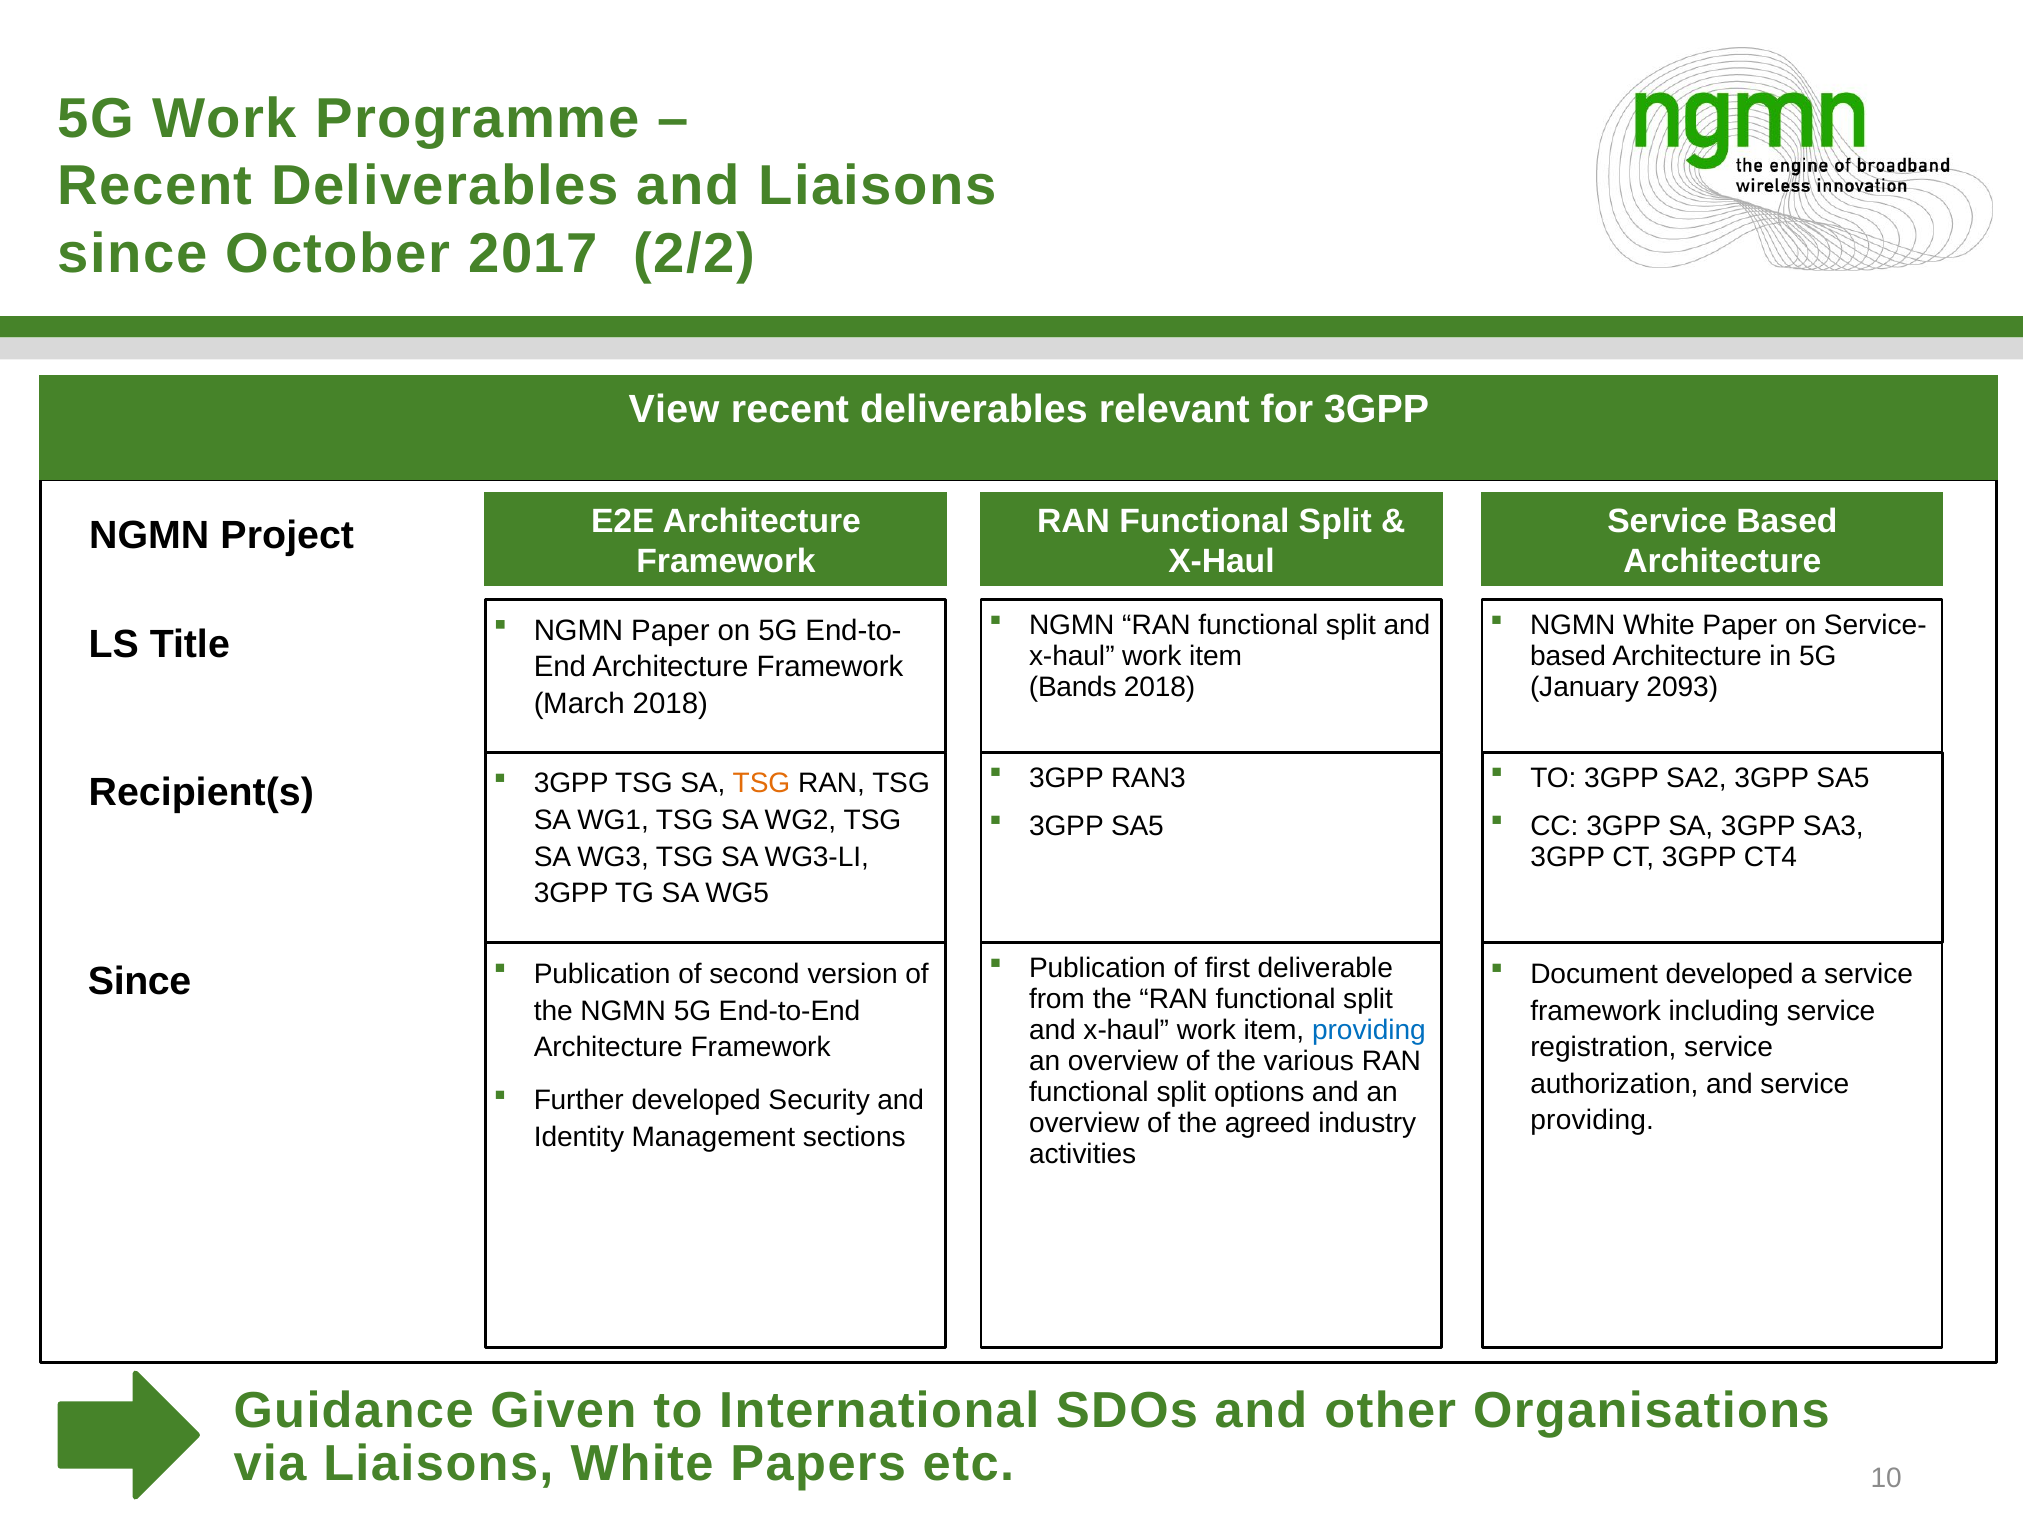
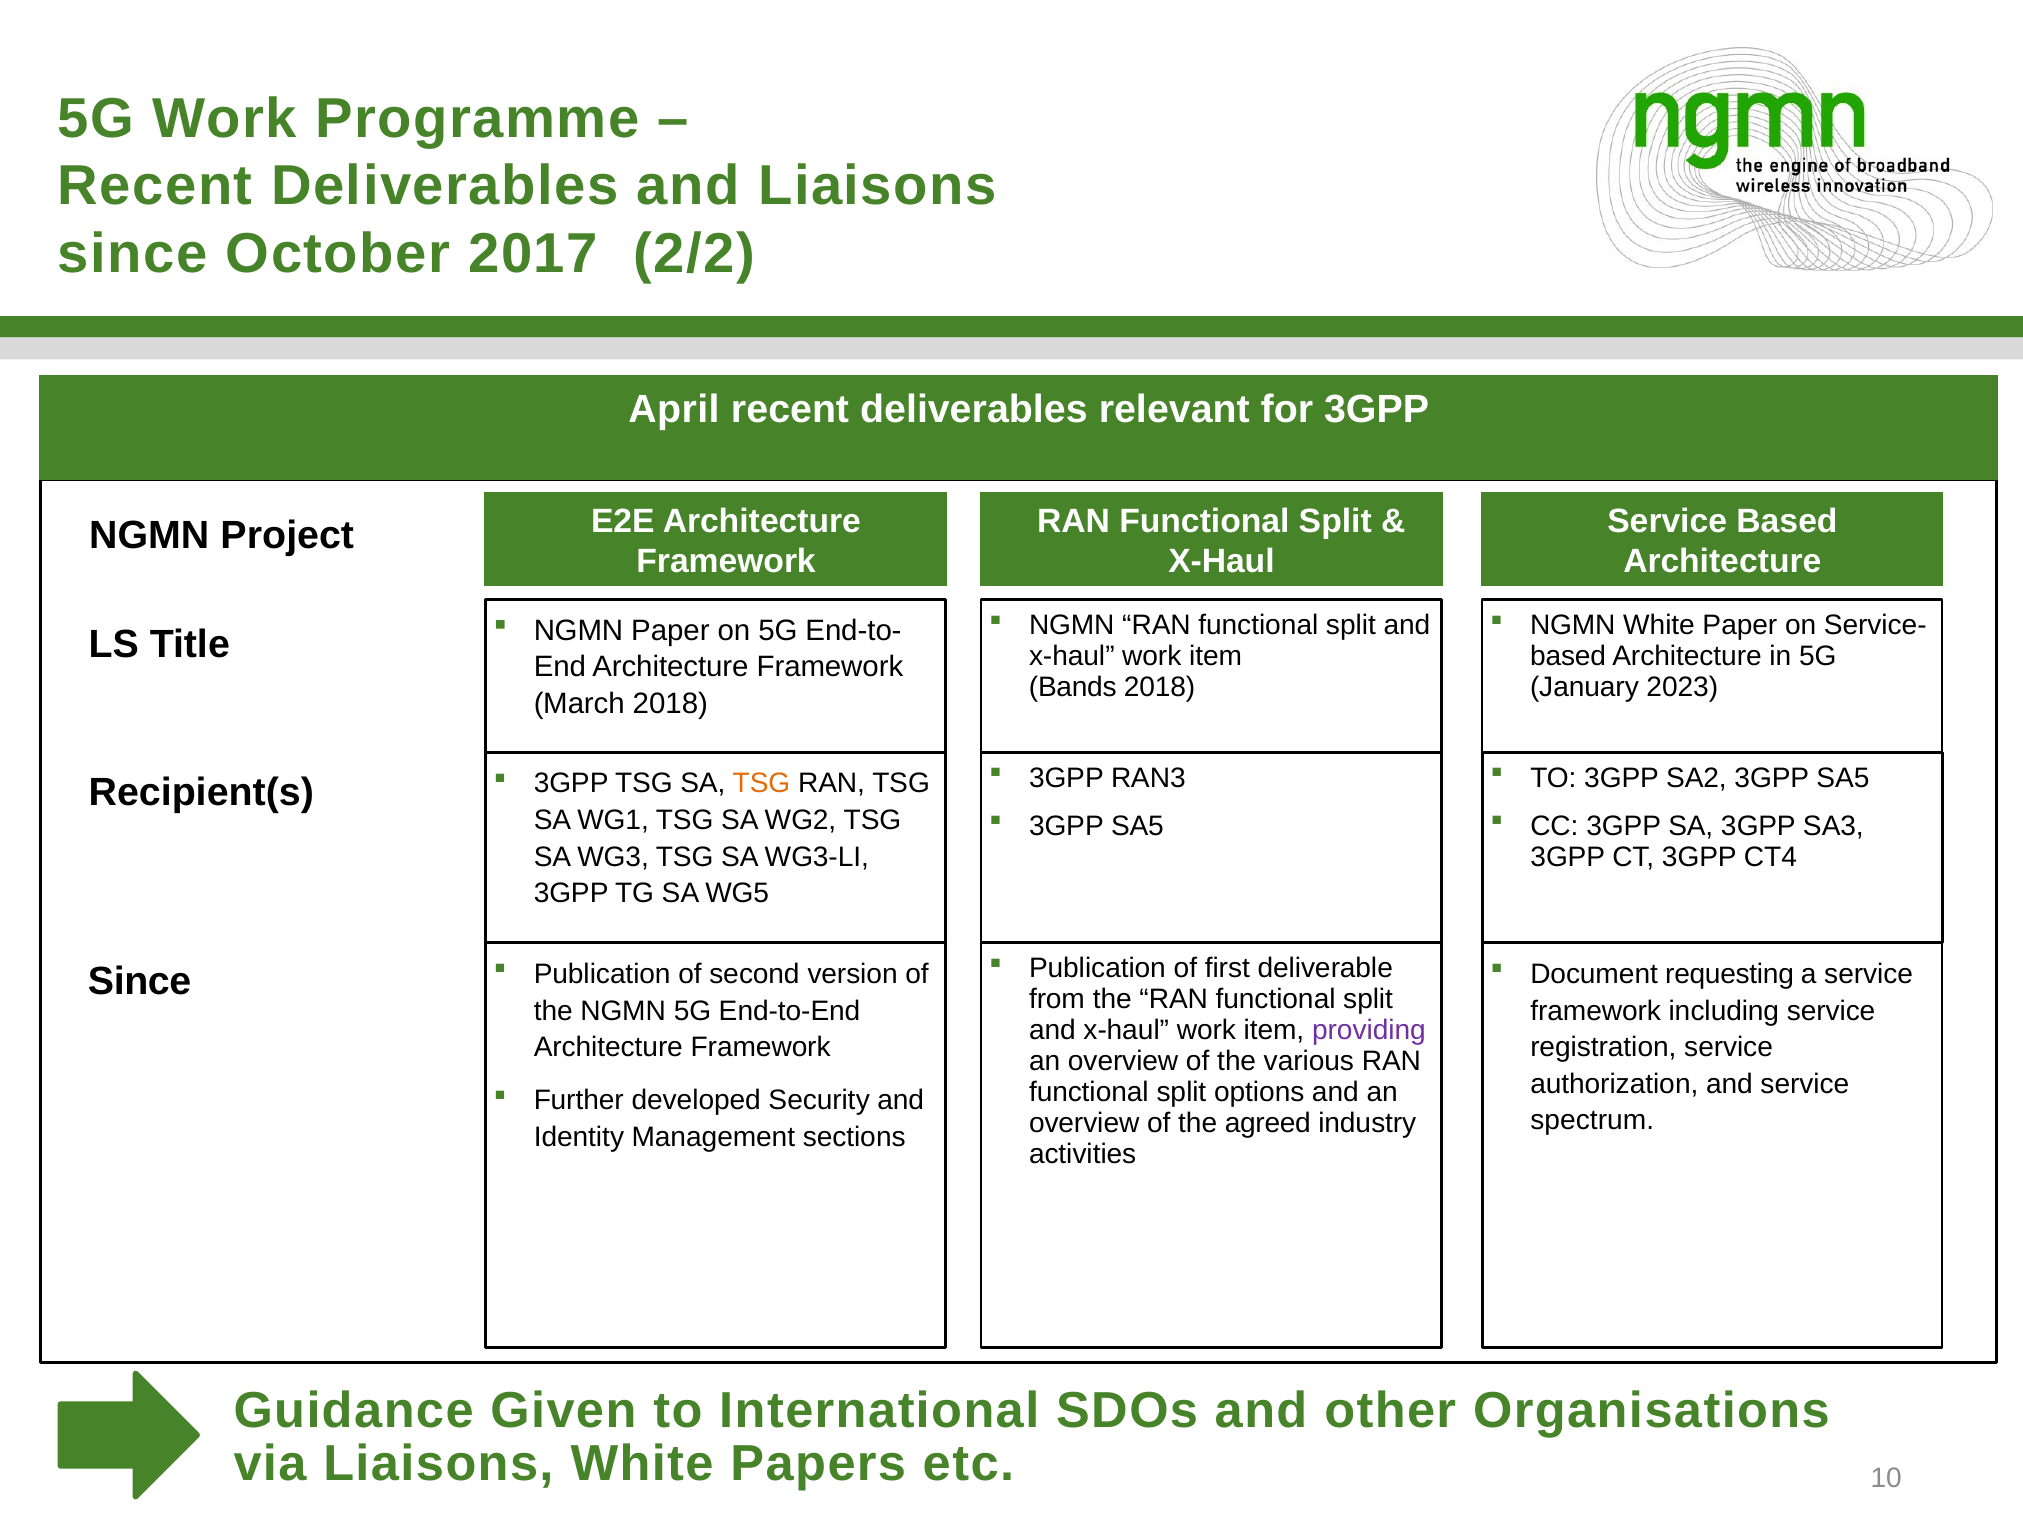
View: View -> April
2093: 2093 -> 2023
Document developed: developed -> requesting
providing at (1369, 1030) colour: blue -> purple
providing at (1592, 1121): providing -> spectrum
